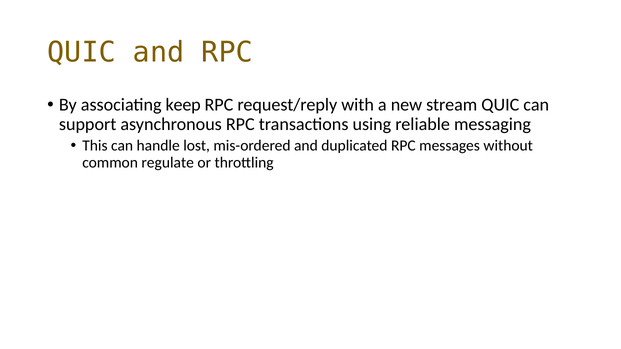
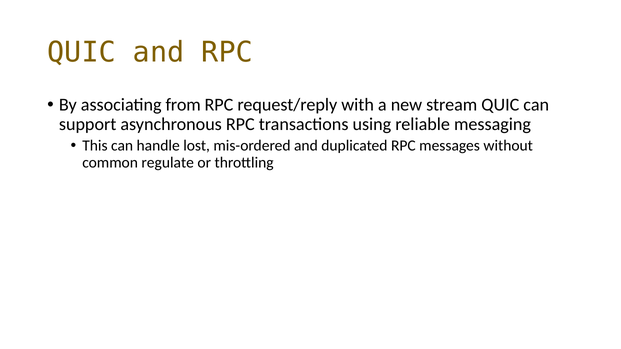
keep: keep -> from
